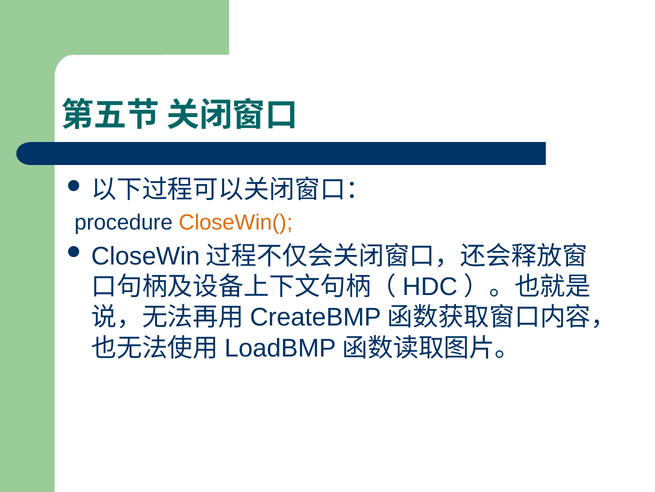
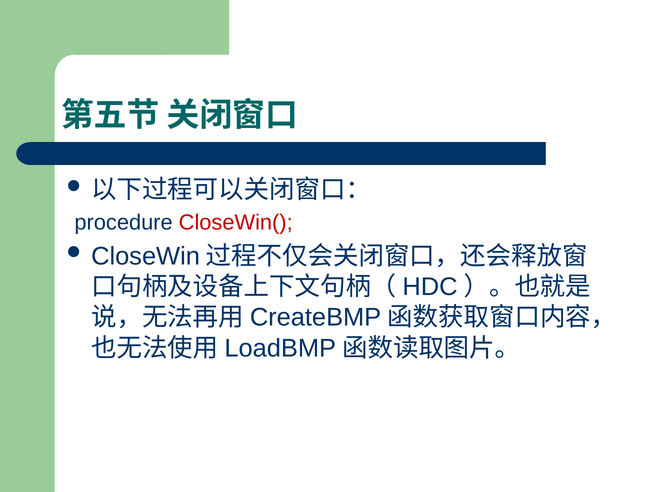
CloseWin( colour: orange -> red
